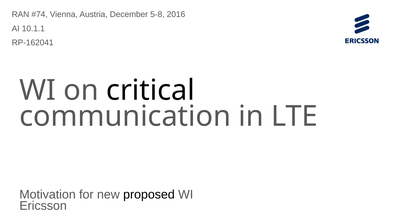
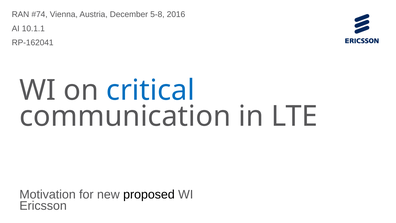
critical colour: black -> blue
